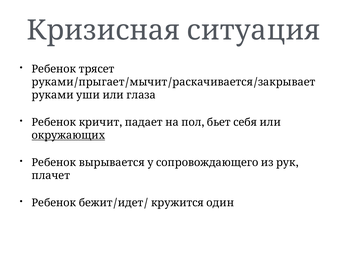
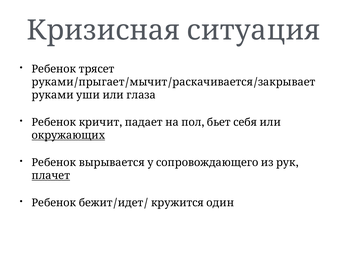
плачет underline: none -> present
